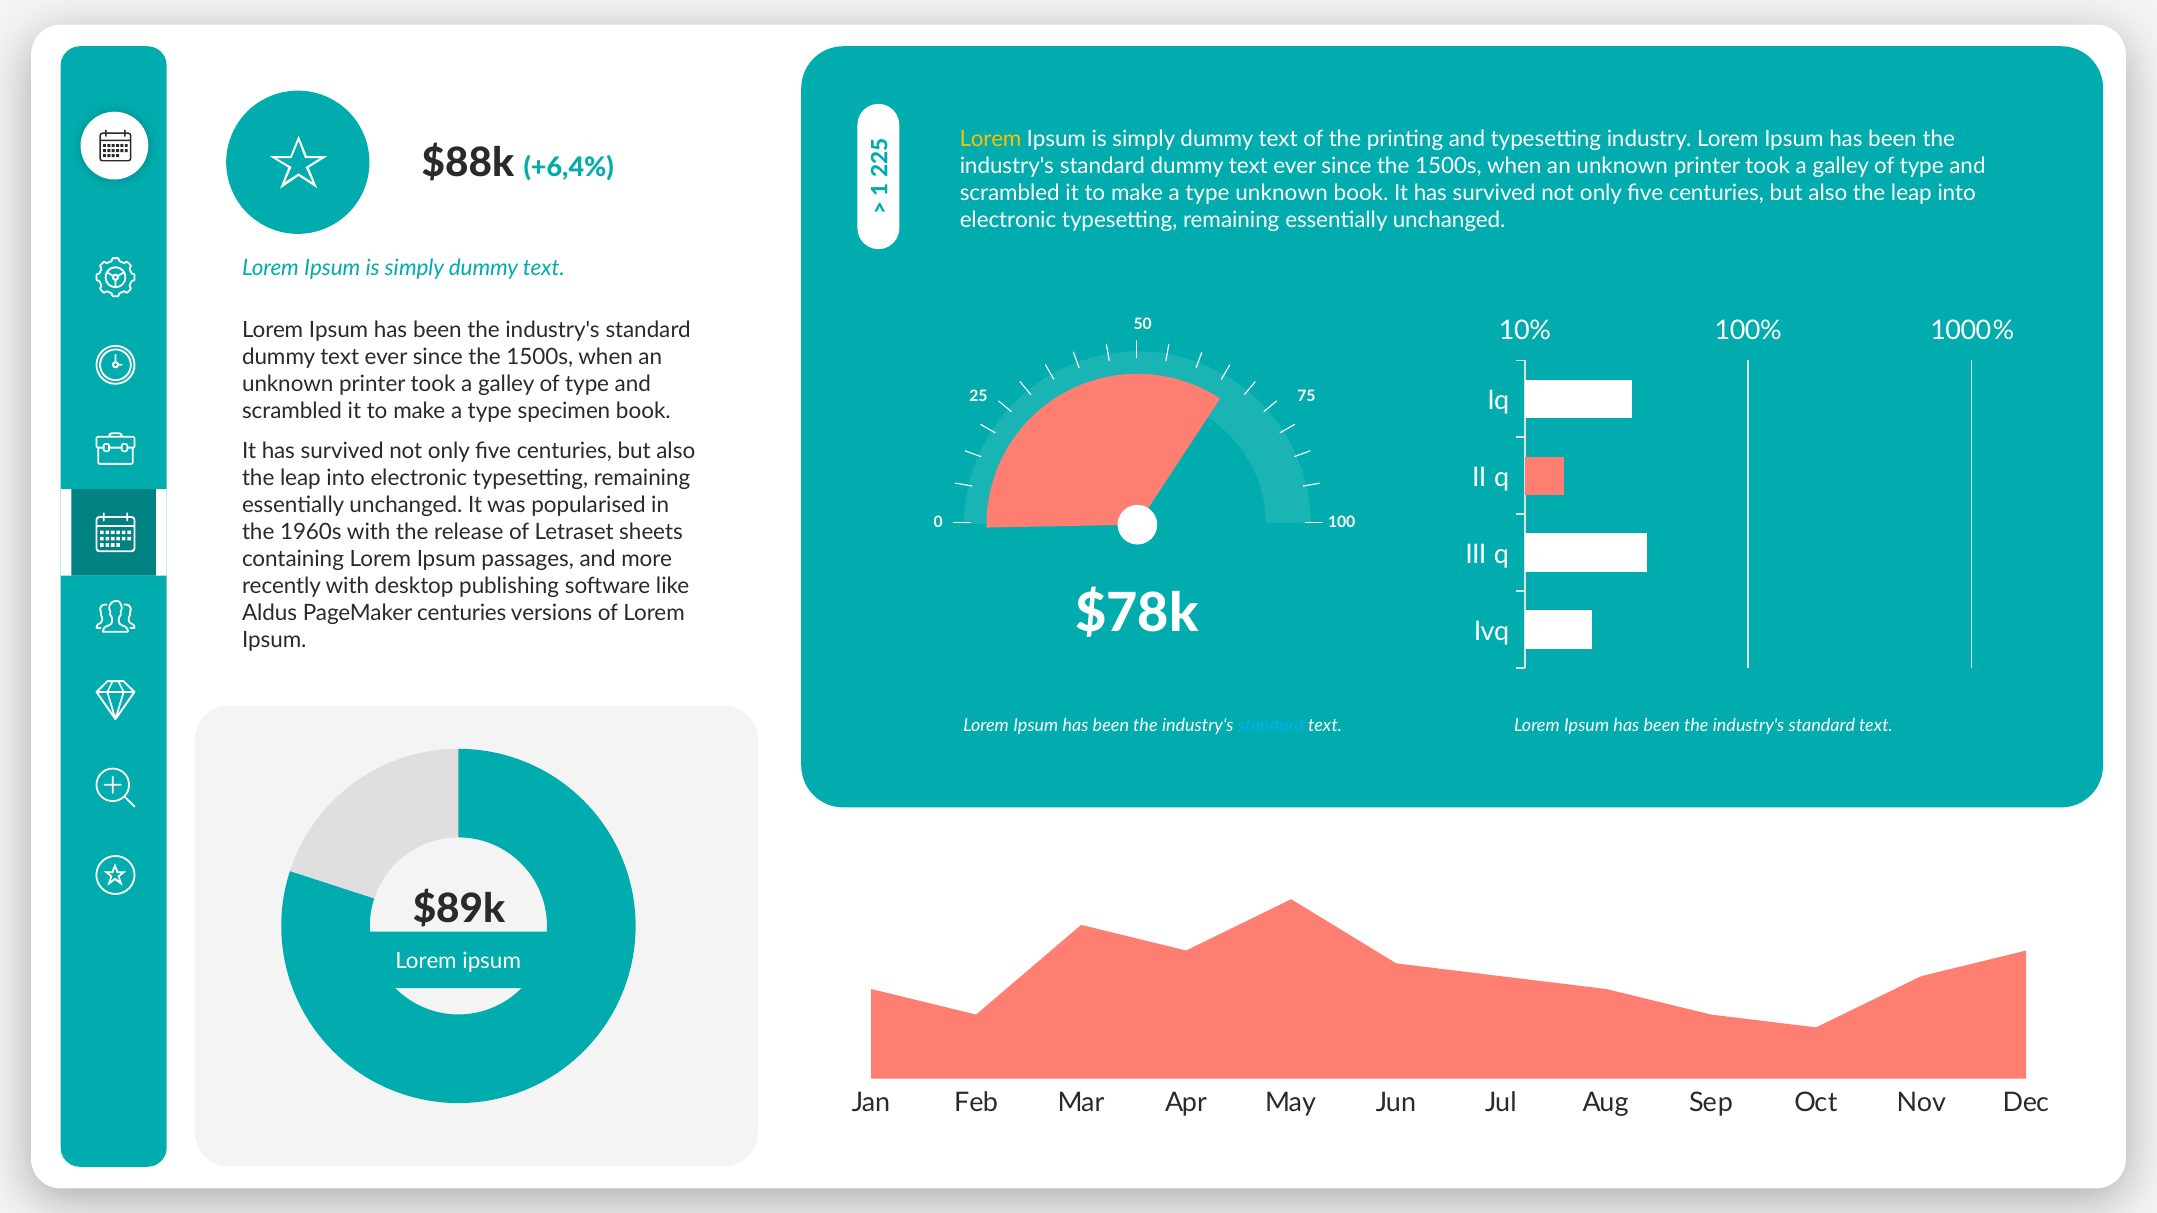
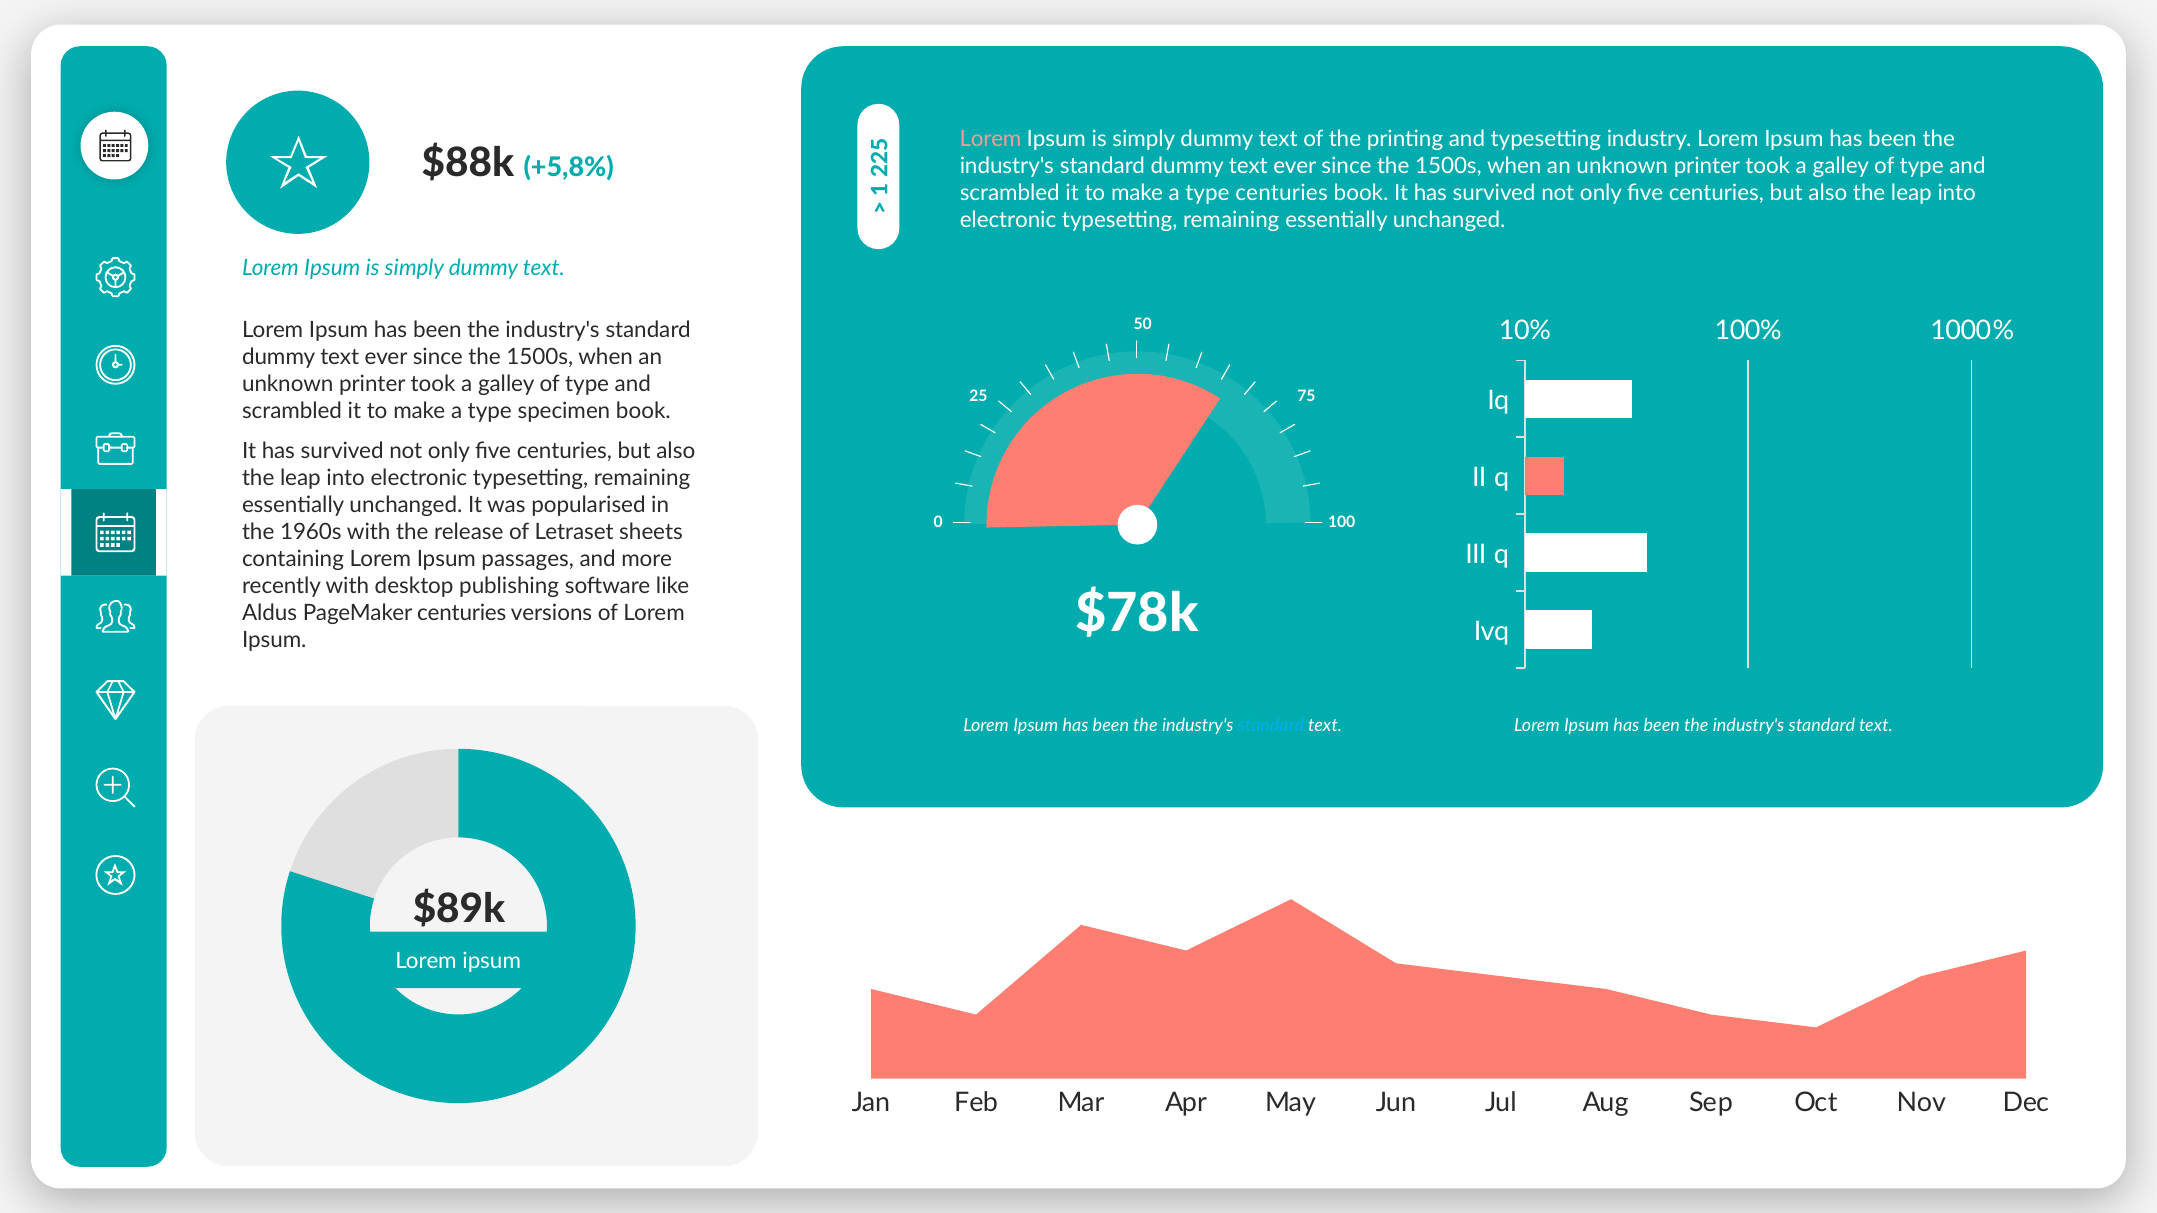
Lorem at (990, 139) colour: yellow -> pink
+6,4%: +6,4% -> +5,8%
type unknown: unknown -> centuries
